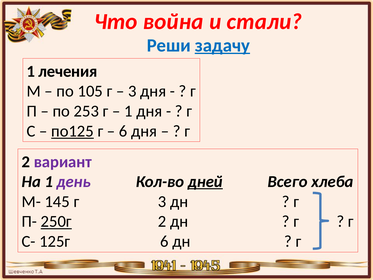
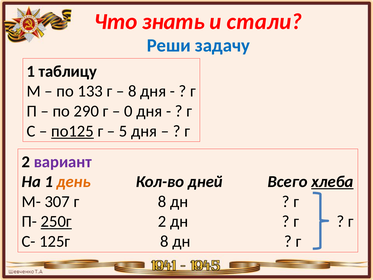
война: война -> знать
задачу underline: present -> none
лечения: лечения -> таблицу
105: 105 -> 133
3 at (132, 91): 3 -> 8
253: 253 -> 290
1 at (128, 111): 1 -> 0
6 at (123, 131): 6 -> 5
день colour: purple -> orange
дней underline: present -> none
хлеба underline: none -> present
145: 145 -> 307
г 3: 3 -> 8
125г 6: 6 -> 8
